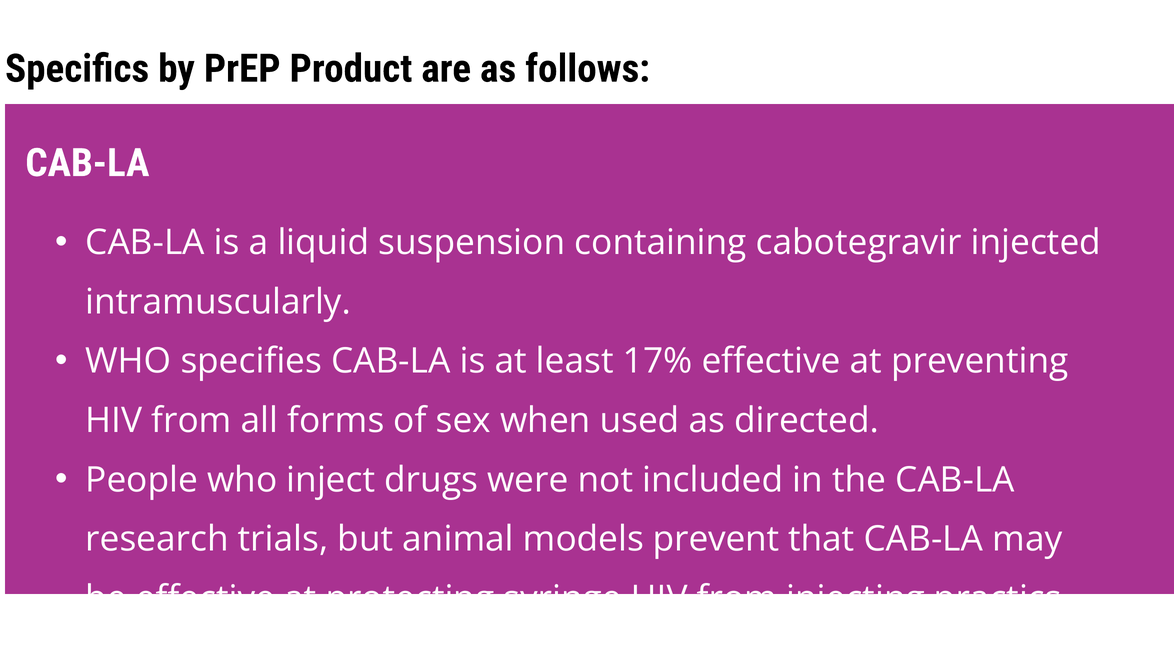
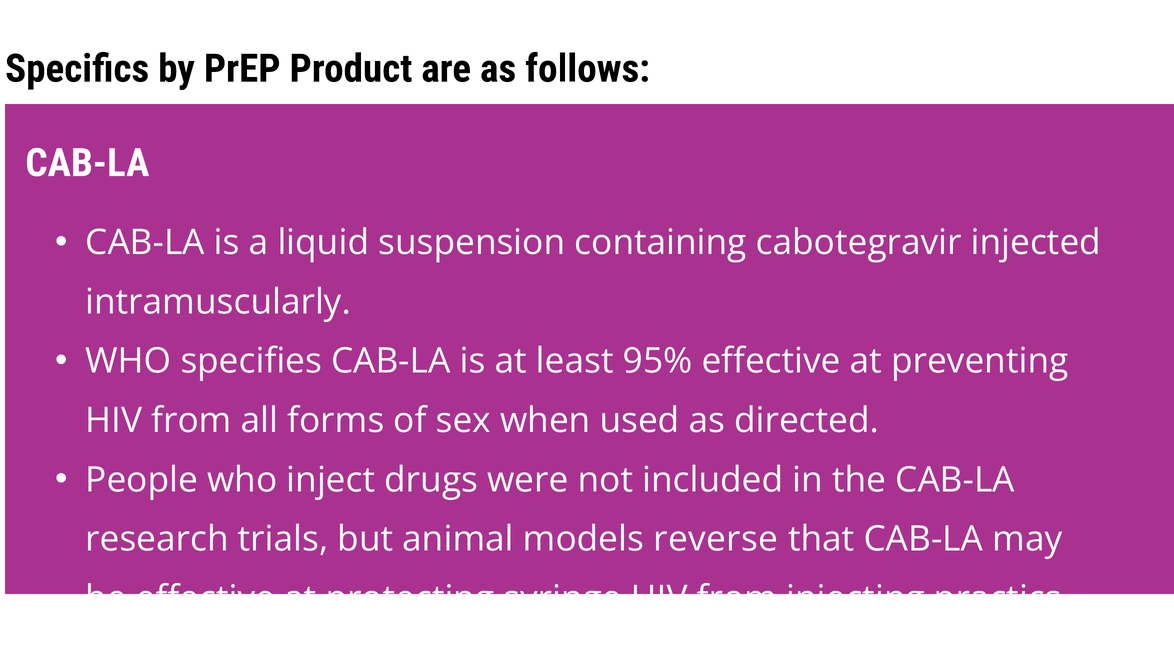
17%: 17% -> 95%
prevent: prevent -> reverse
